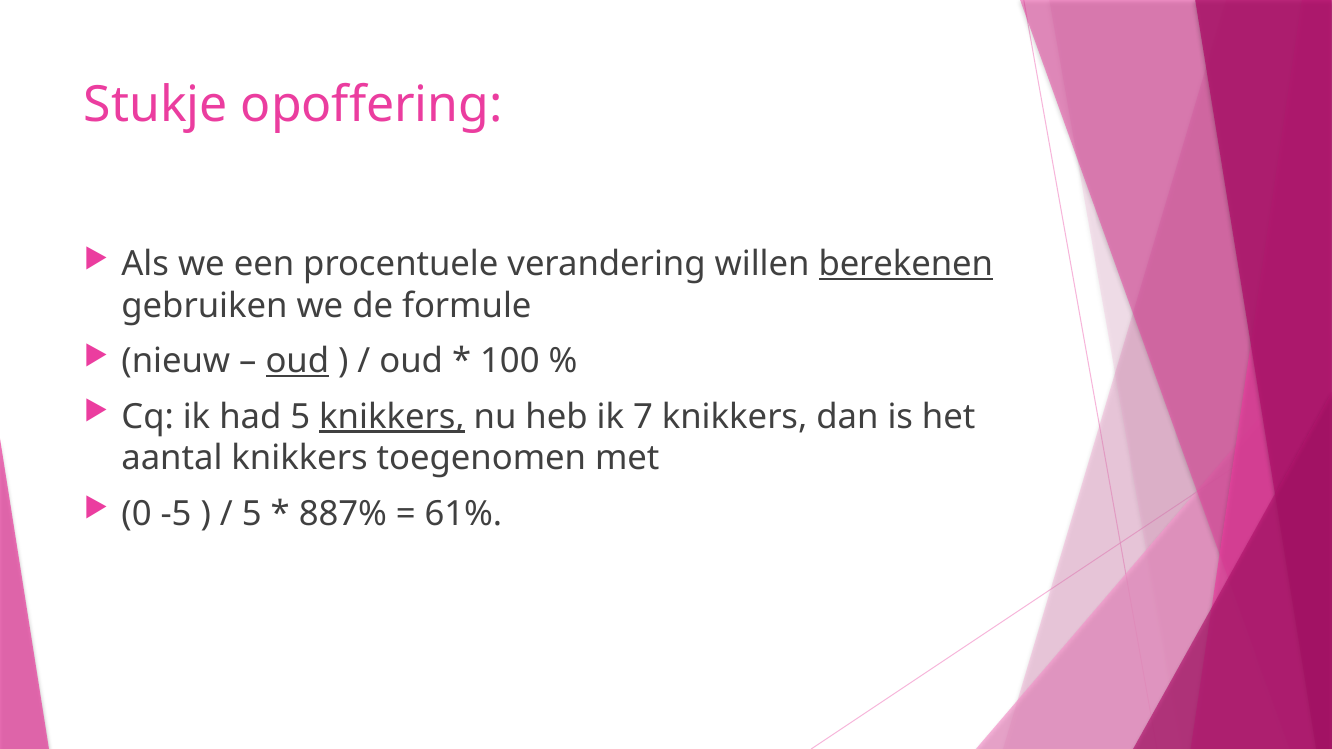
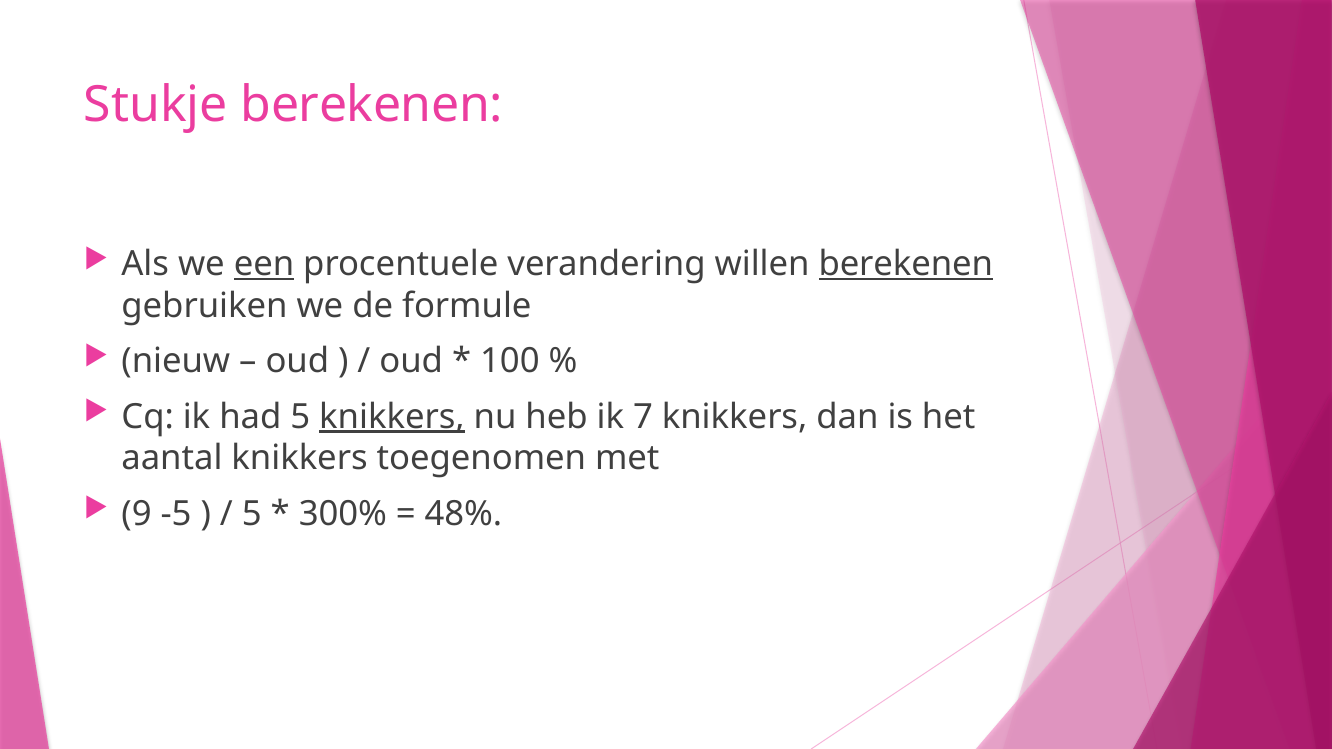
Stukje opoffering: opoffering -> berekenen
een underline: none -> present
oud at (297, 361) underline: present -> none
0: 0 -> 9
887%: 887% -> 300%
61%: 61% -> 48%
